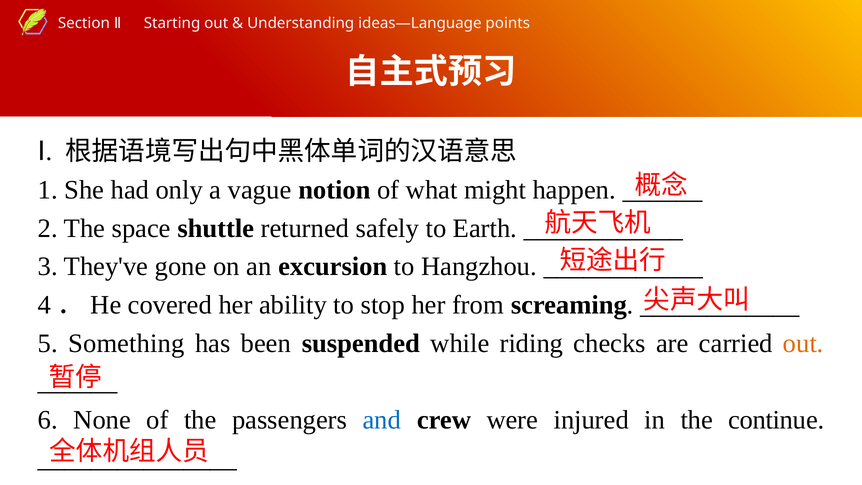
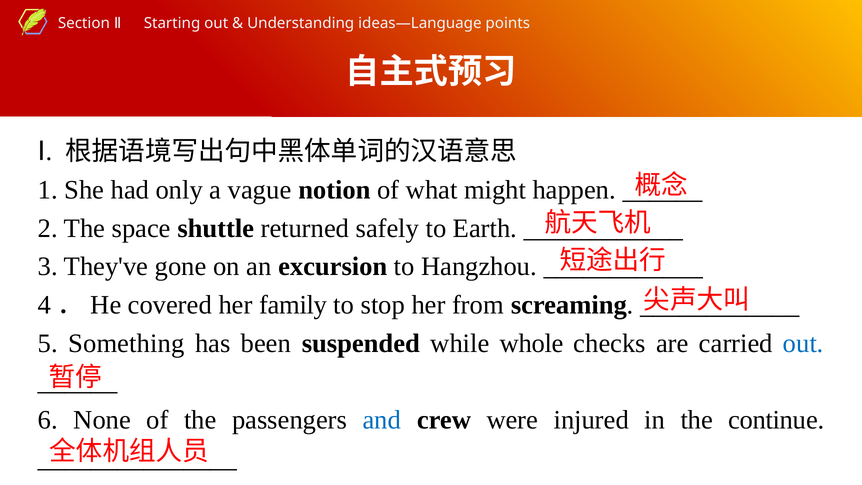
ability: ability -> family
riding: riding -> whole
out at (803, 343) colour: orange -> blue
